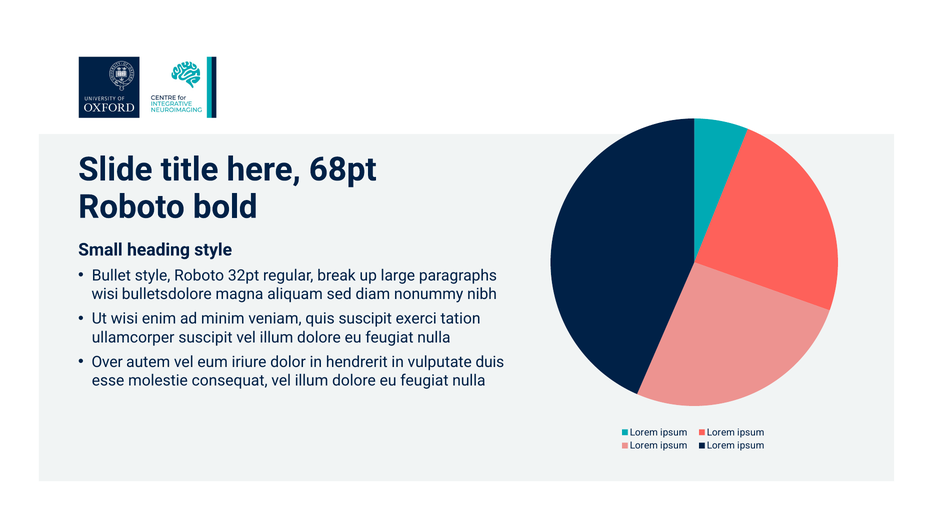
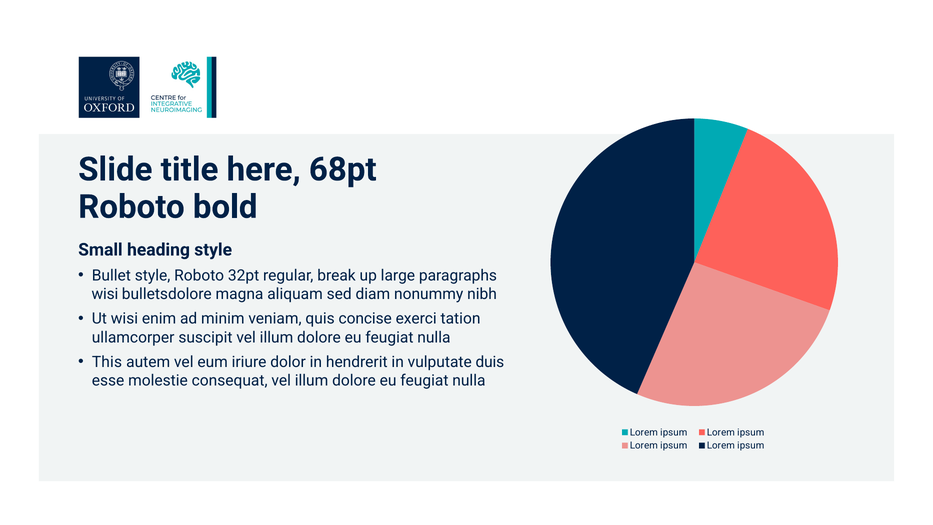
quis suscipit: suscipit -> concise
Over: Over -> This
